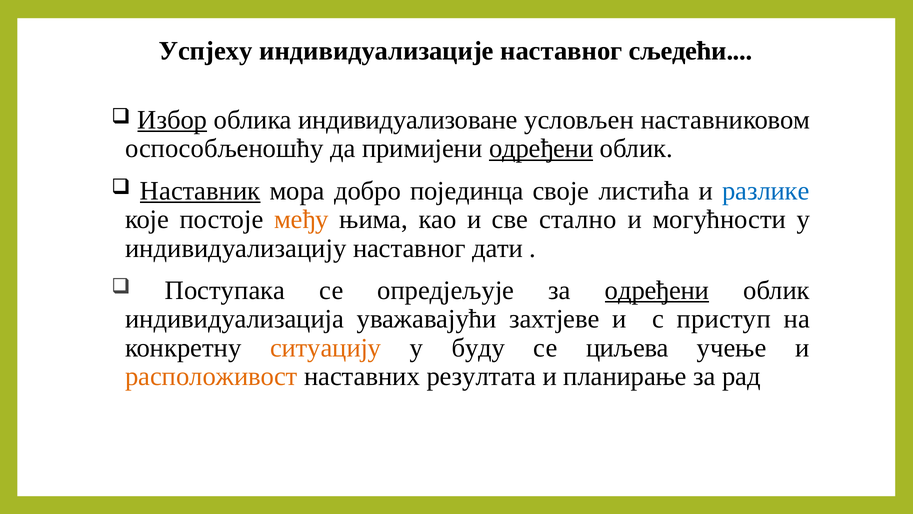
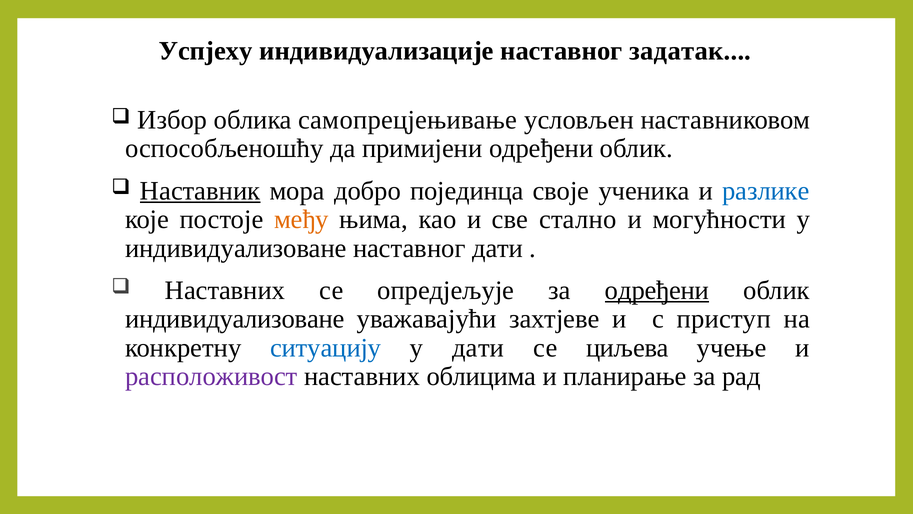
сљедећи: сљедећи -> задатак
Избор underline: present -> none
индивидуализоване: индивидуализоване -> самопрецјењивање
одређени at (541, 149) underline: present -> none
листића: листића -> ученика
индивидуализацију at (236, 248): индивидуализацију -> индивидуализоване
Поступака at (225, 290): Поступака -> Наставних
индивидуализација at (235, 319): индивидуализација -> индивидуализоване
ситуацију colour: orange -> blue
у буду: буду -> дати
расположивост colour: orange -> purple
резултата: резултата -> облицима
